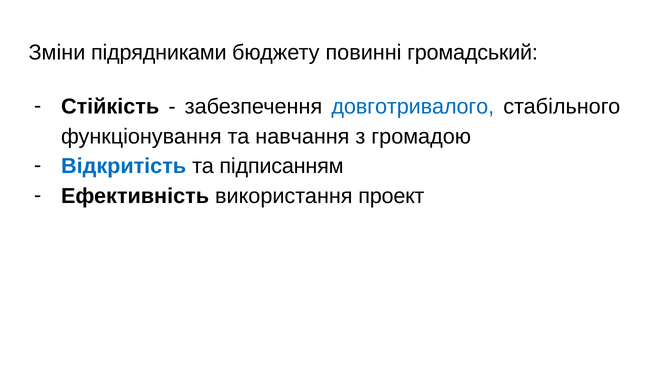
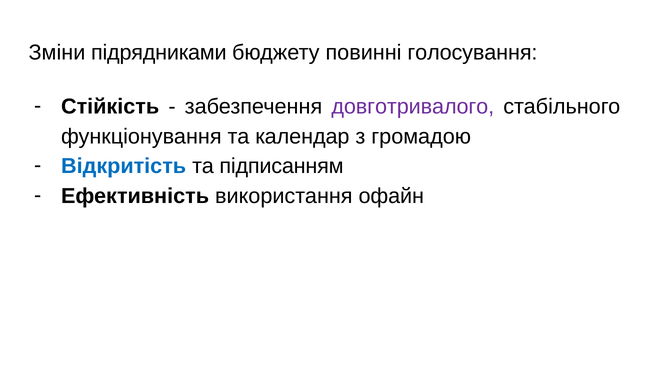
громадський: громадський -> голосування
довготривалого colour: blue -> purple
навчання: навчання -> календар
проект: проект -> офайн
